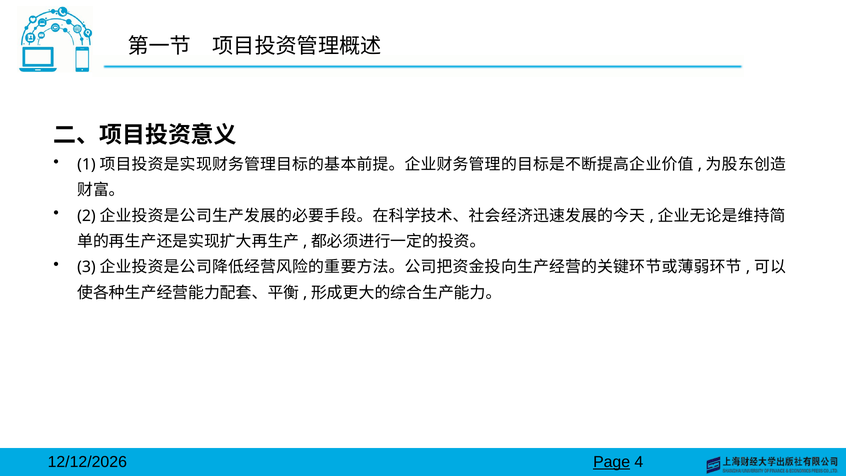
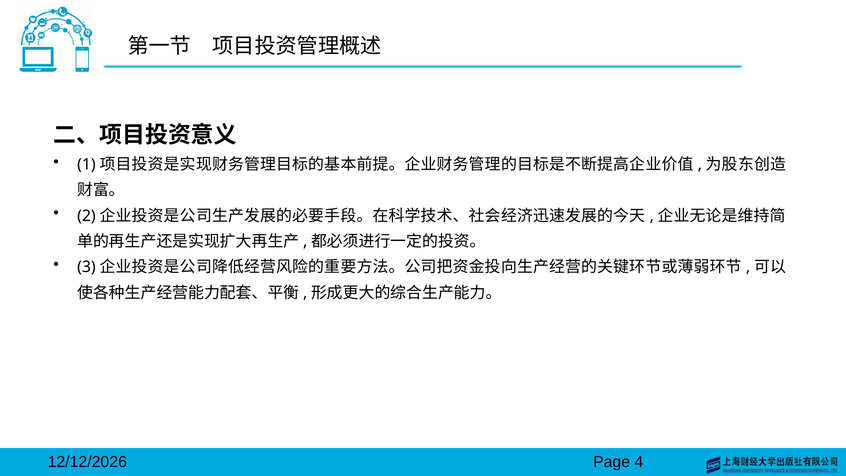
Page underline: present -> none
